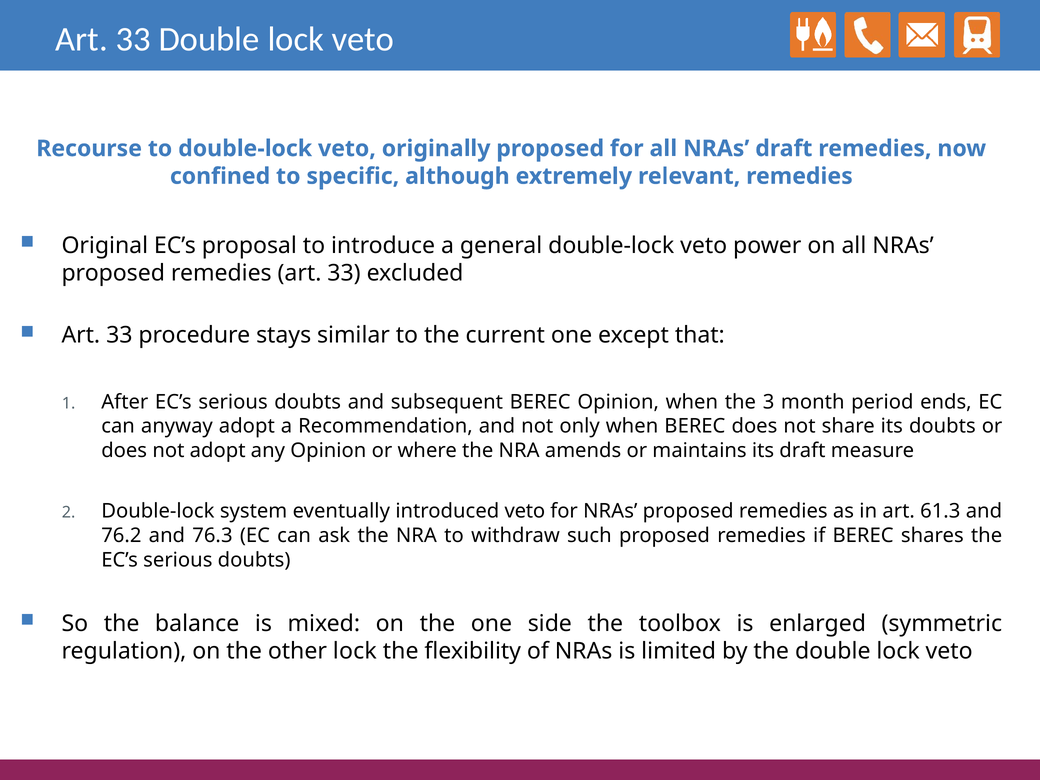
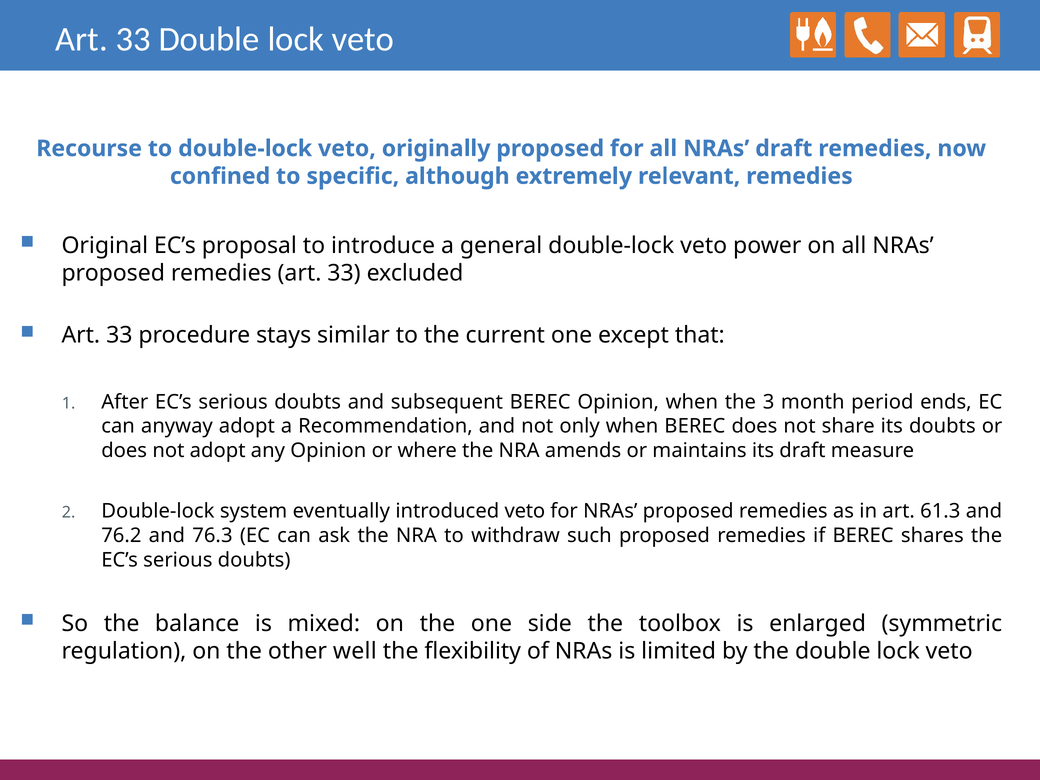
other lock: lock -> well
